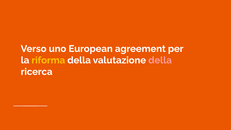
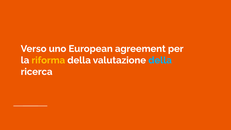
della at (160, 60) colour: pink -> light blue
